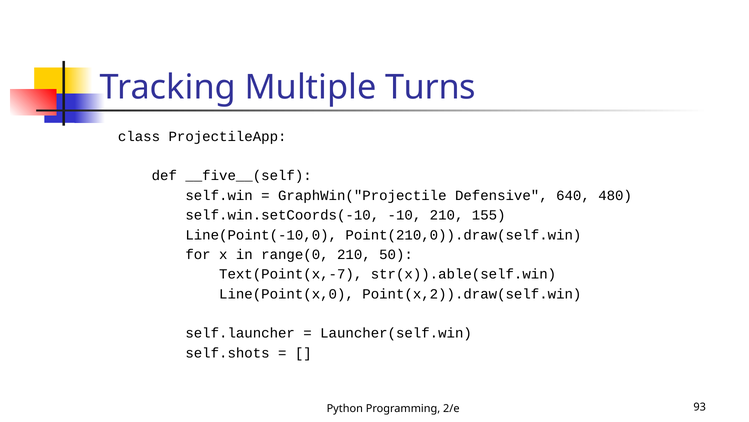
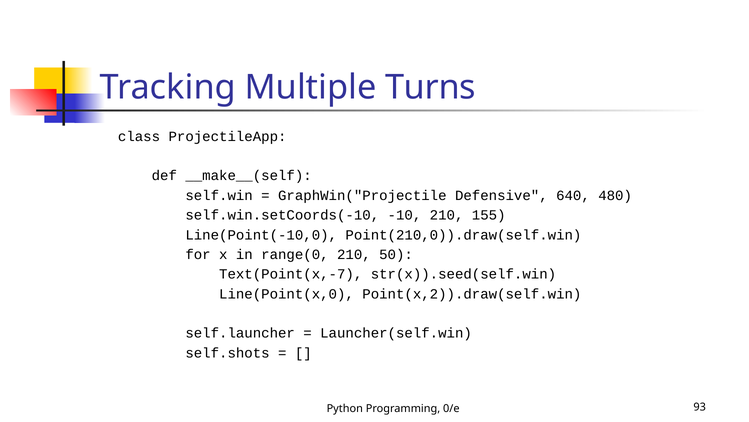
__five__(self: __five__(self -> __make__(self
str(x)).able(self.win: str(x)).able(self.win -> str(x)).seed(self.win
2/e: 2/e -> 0/e
